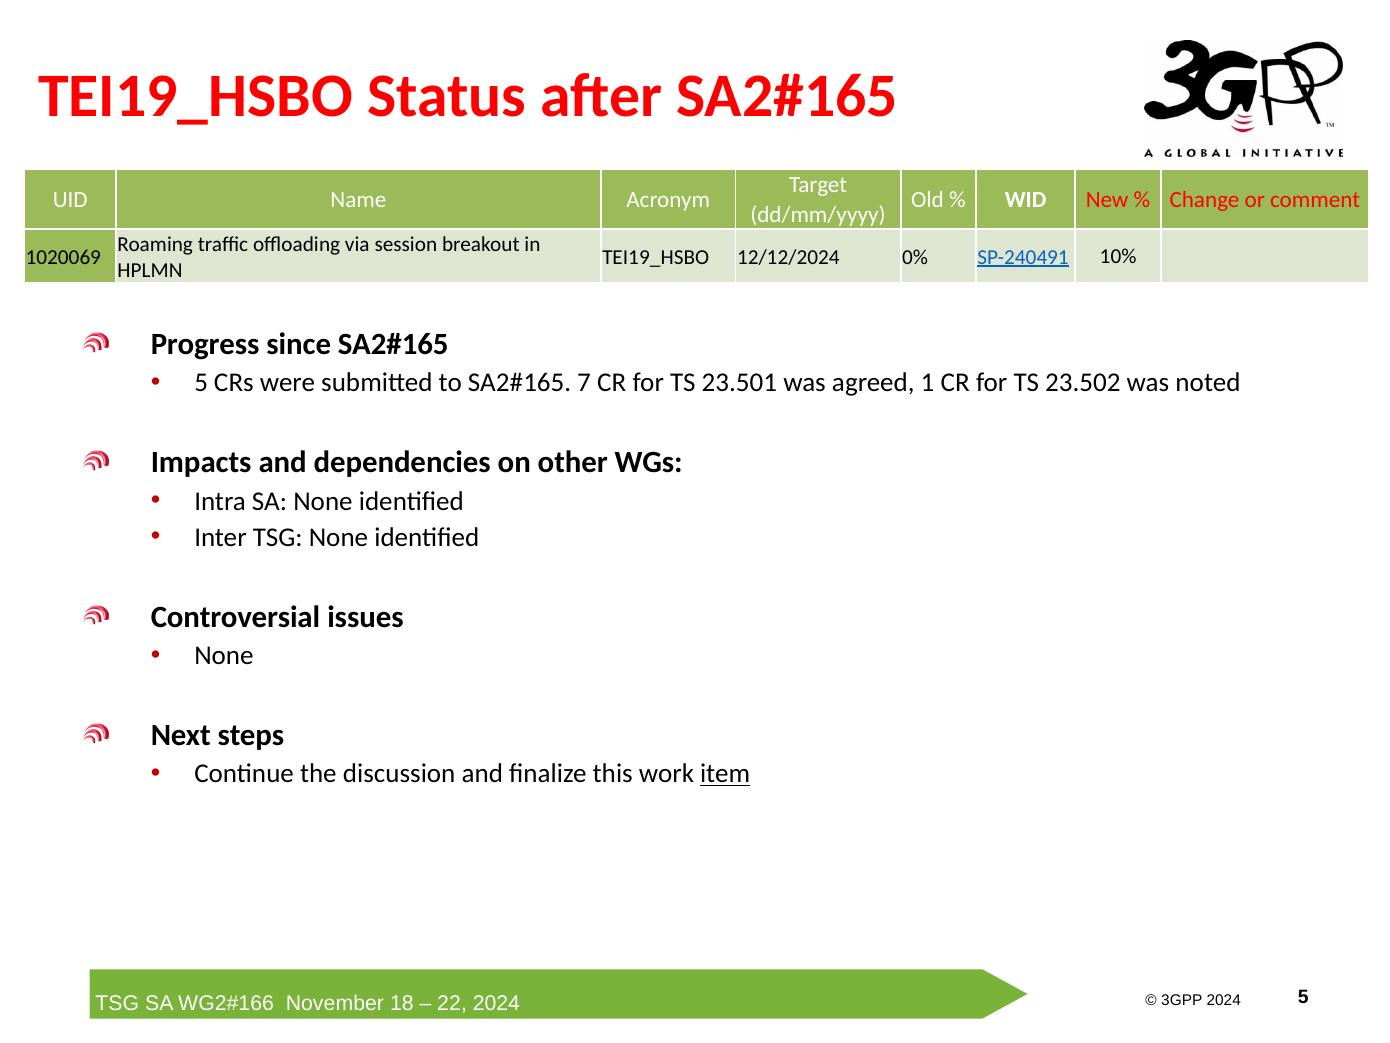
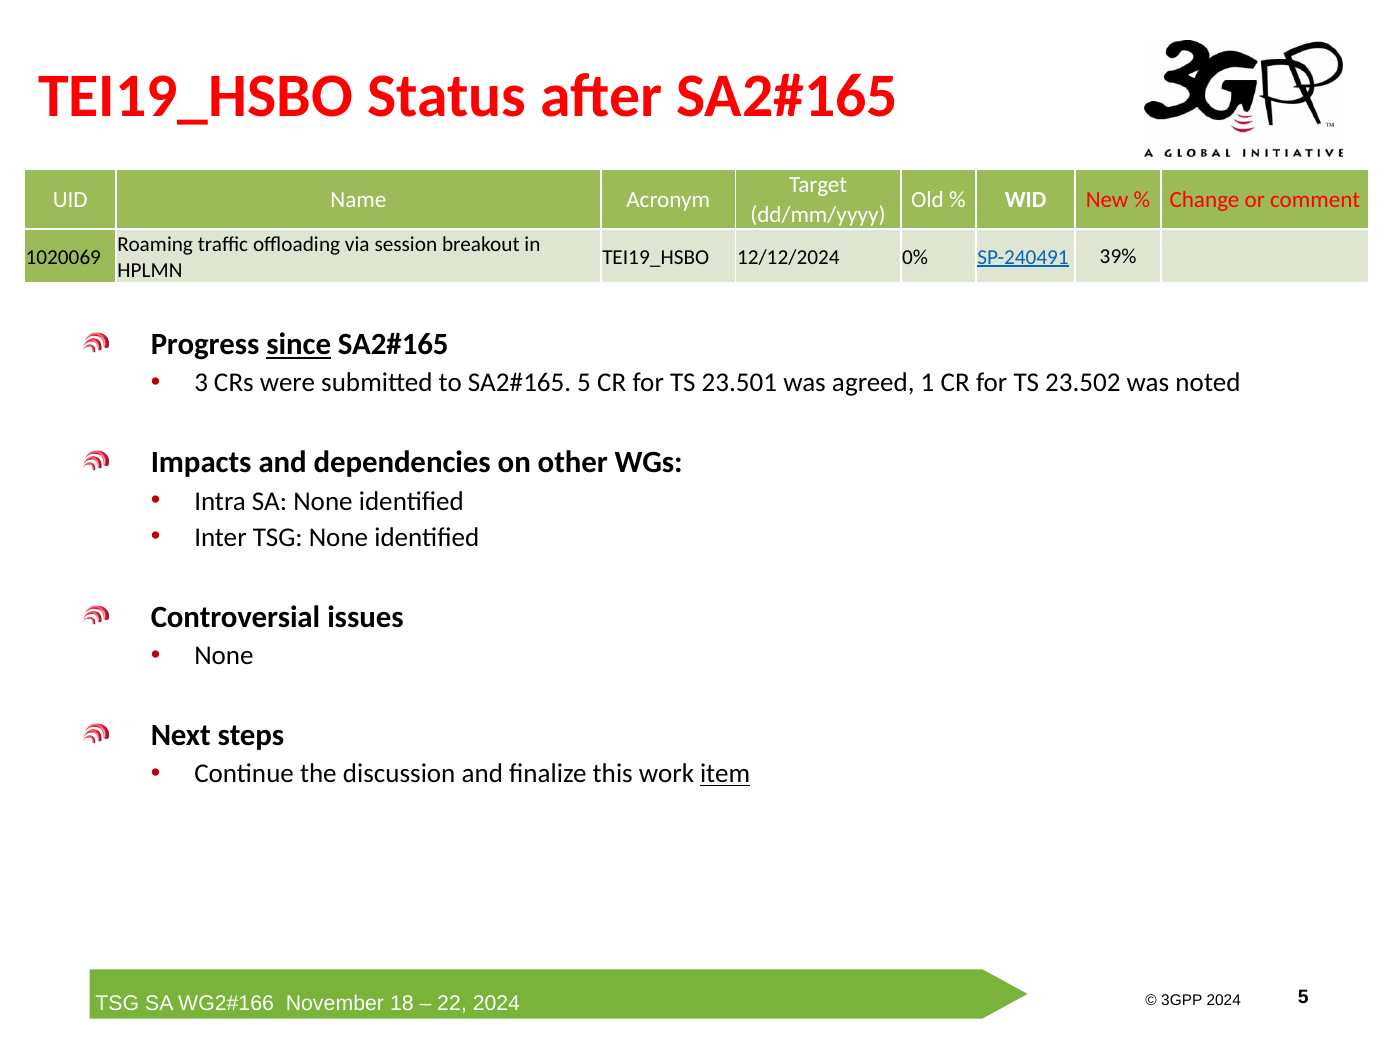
10%: 10% -> 39%
since underline: none -> present
5 at (201, 383): 5 -> 3
7 at (584, 383): 7 -> 5
